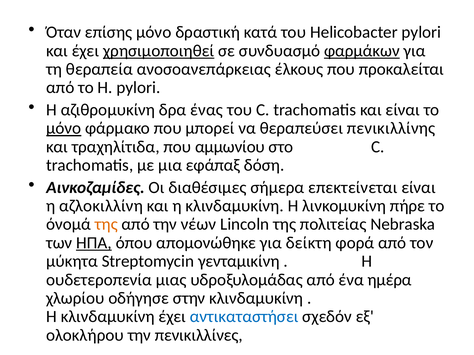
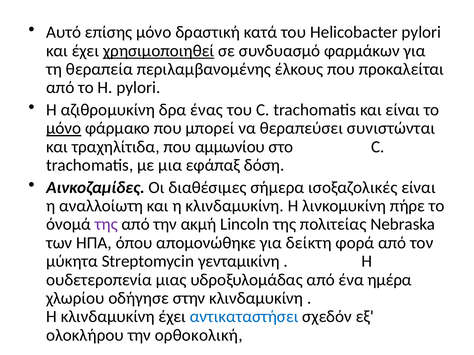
Όταν: Όταν -> Αυτό
φαρμάκων underline: present -> none
ανοσοανεπάρκειας: ανοσοανεπάρκειας -> περιλαμβανομένης
πενικιλλίνης: πενικιλλίνης -> συνιστώνται
επεκτείνεται: επεκτείνεται -> ισοξαζολικές
αζλοκιλλίνη: αζλοκιλλίνη -> αναλλοίωτη
της at (106, 225) colour: orange -> purple
νέων: νέων -> ακμή
ΗΠΑ underline: present -> none
πενικιλλίνες: πενικιλλίνες -> ορθοκολική
